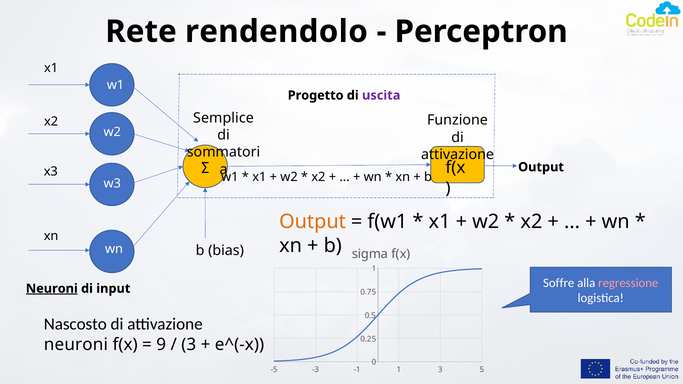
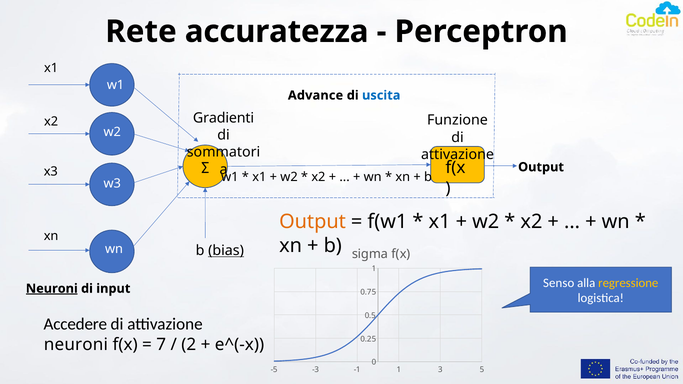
rendendolo: rendendolo -> accuratezza
Progetto: Progetto -> Advance
uscita colour: purple -> blue
Semplice: Semplice -> Gradienti
bias underline: none -> present
Soffre: Soffre -> Senso
regressione colour: pink -> yellow
Nascosto: Nascosto -> Accedere
9: 9 -> 7
3 at (189, 345): 3 -> 2
